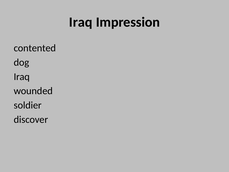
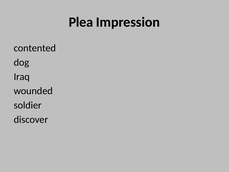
Iraq at (81, 22): Iraq -> Plea
